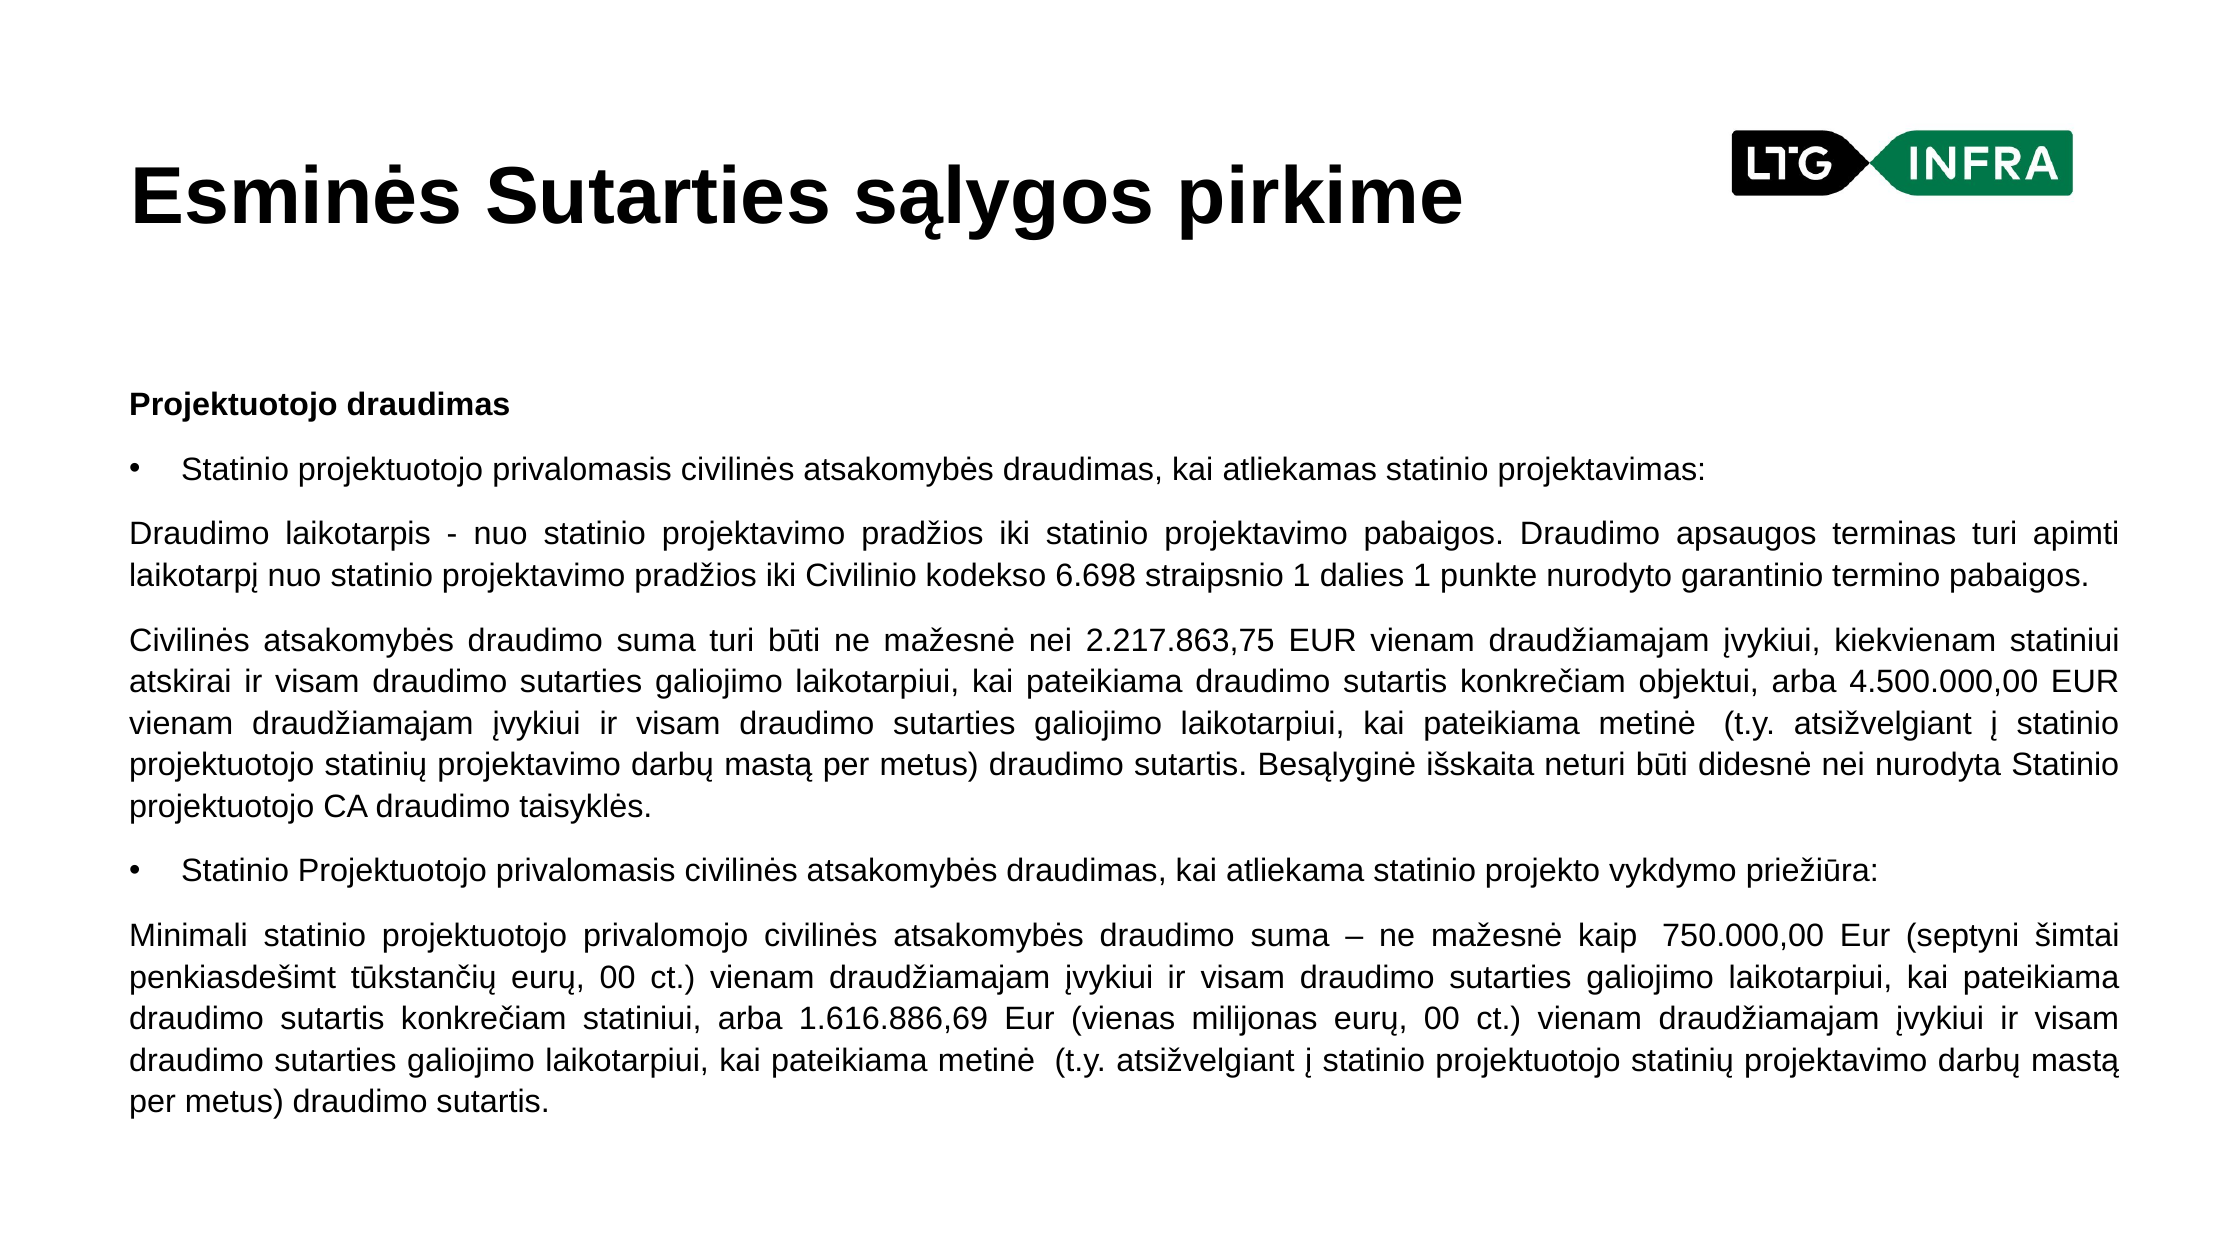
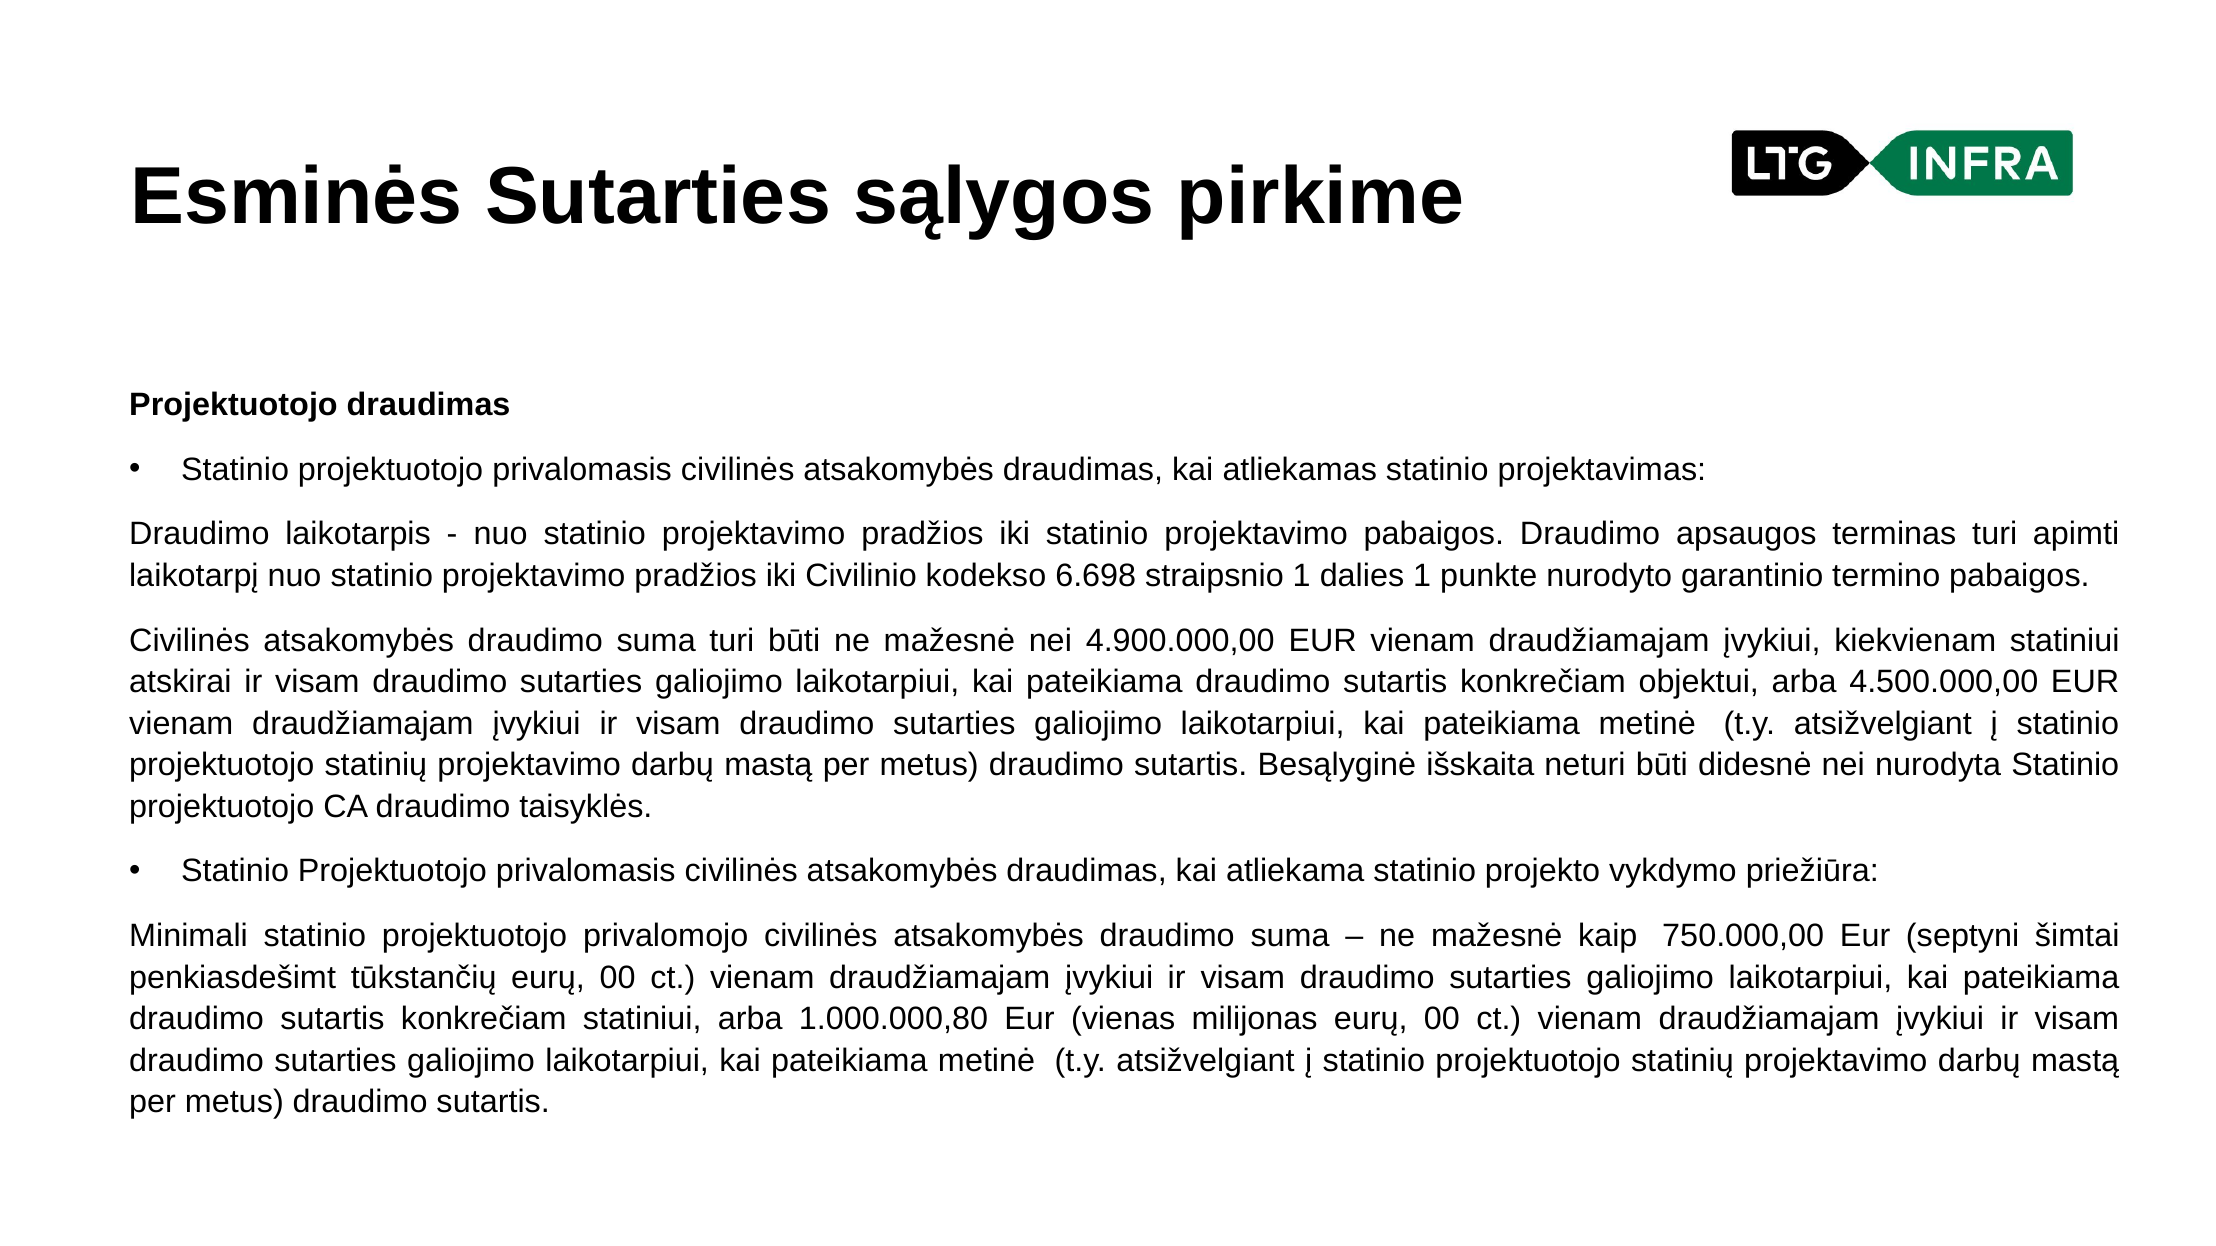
2.217.863,75: 2.217.863,75 -> 4.900.000,00
1.616.886,69: 1.616.886,69 -> 1.000.000,80
